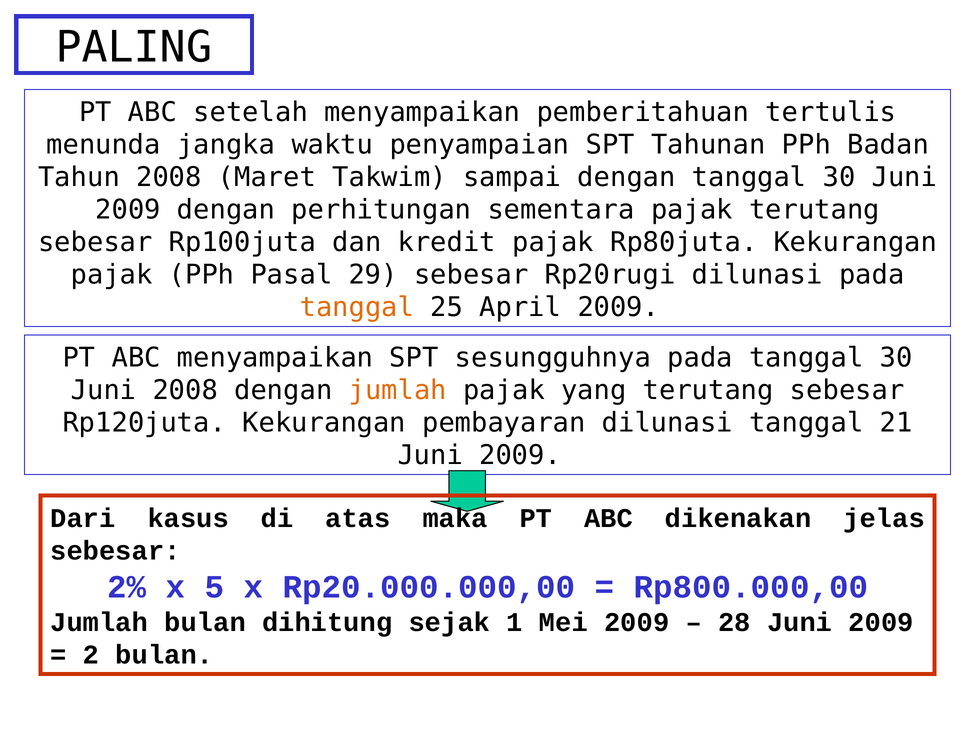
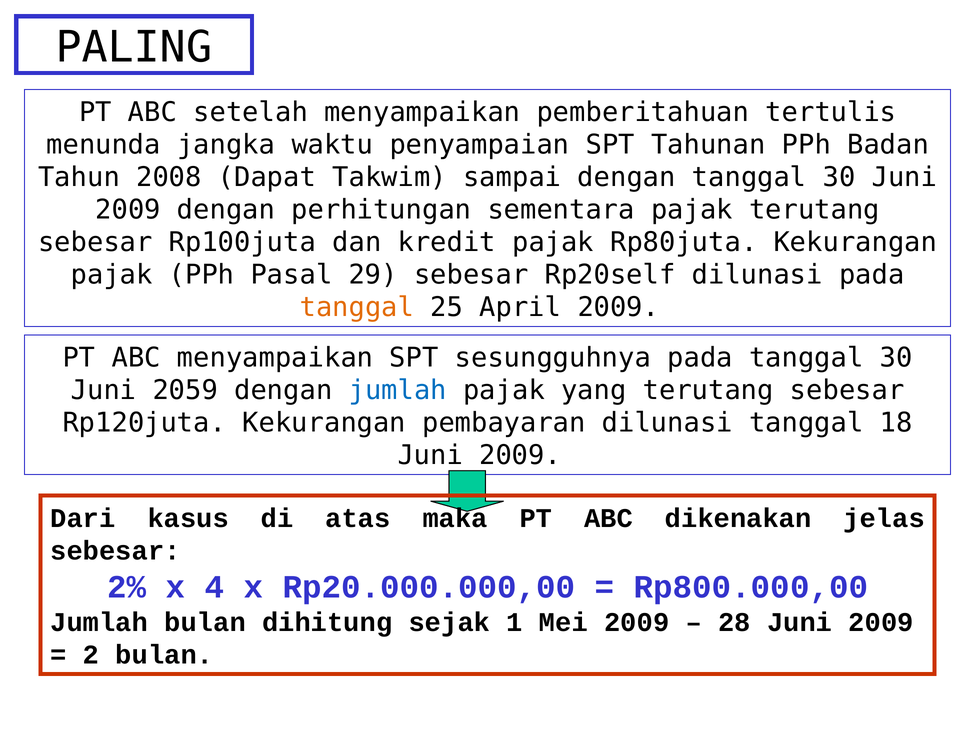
Maret: Maret -> Dapat
Rp20rugi: Rp20rugi -> Rp20self
Juni 2008: 2008 -> 2059
jumlah at (398, 390) colour: orange -> blue
21: 21 -> 18
5: 5 -> 4
